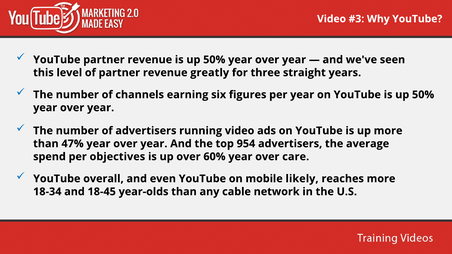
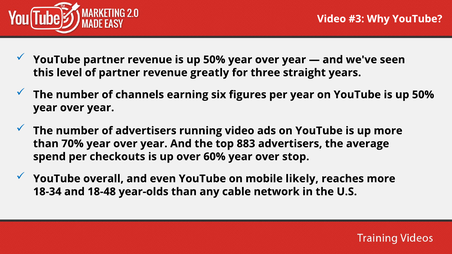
47%: 47% -> 70%
954: 954 -> 883
objectives: objectives -> checkouts
care: care -> stop
18-45: 18-45 -> 18-48
